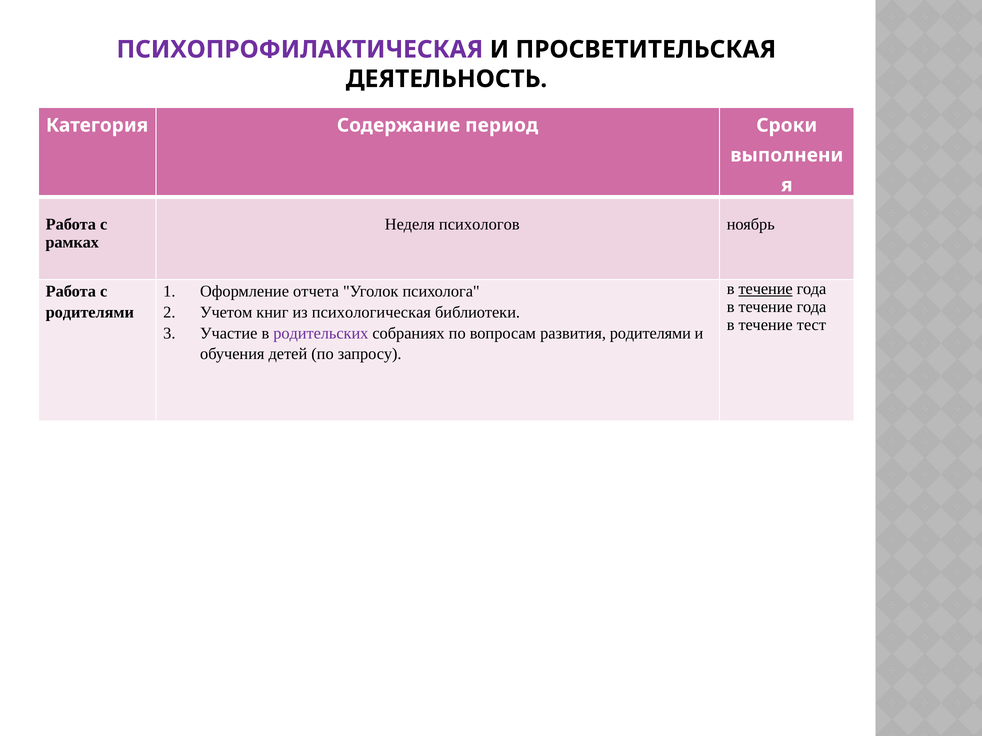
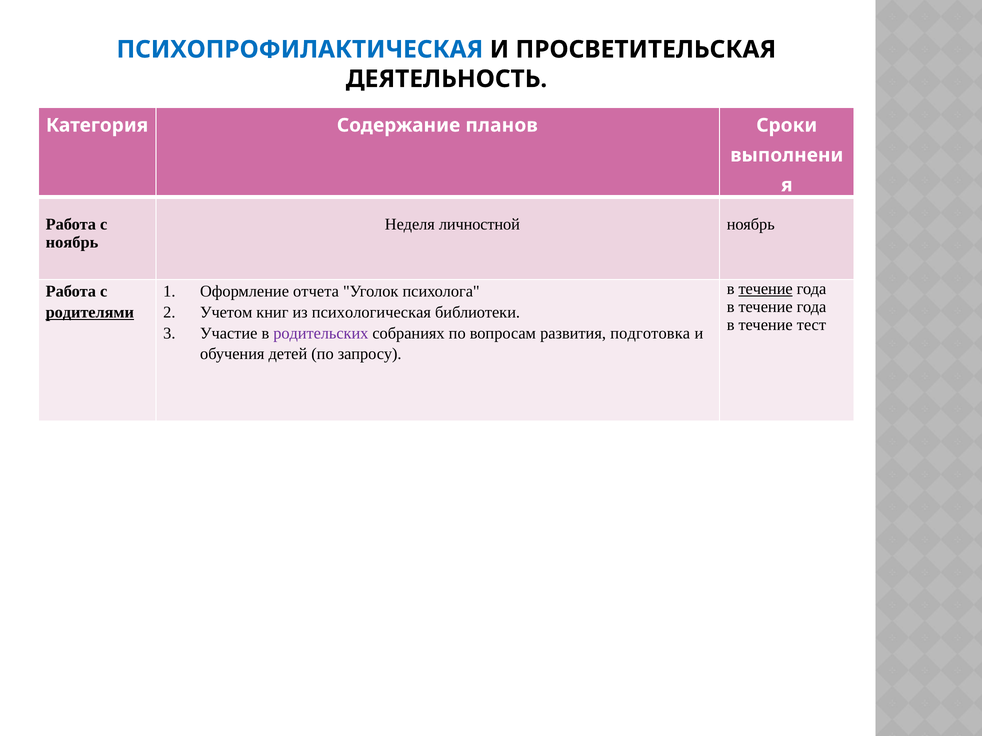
ПСИХОПРОФИЛАКТИЧЕСКАЯ colour: purple -> blue
период: период -> планов
психологов: психологов -> личностной
рамках at (72, 243): рамках -> ноябрь
родителями at (90, 313) underline: none -> present
развития родителями: родителями -> подготовка
